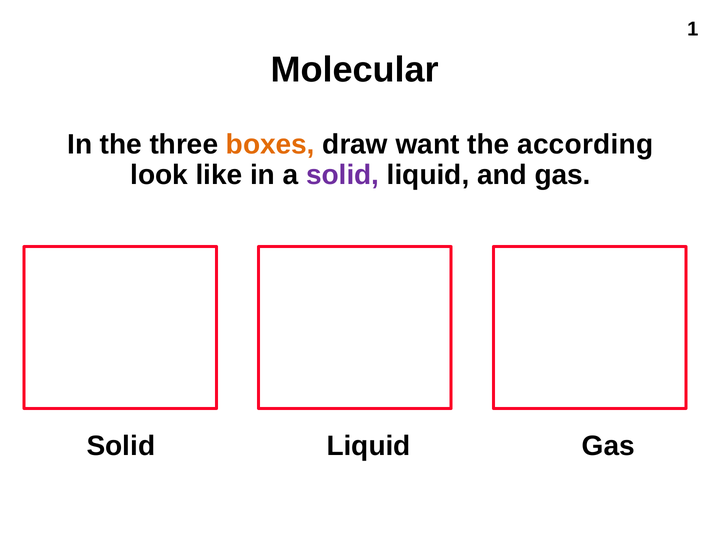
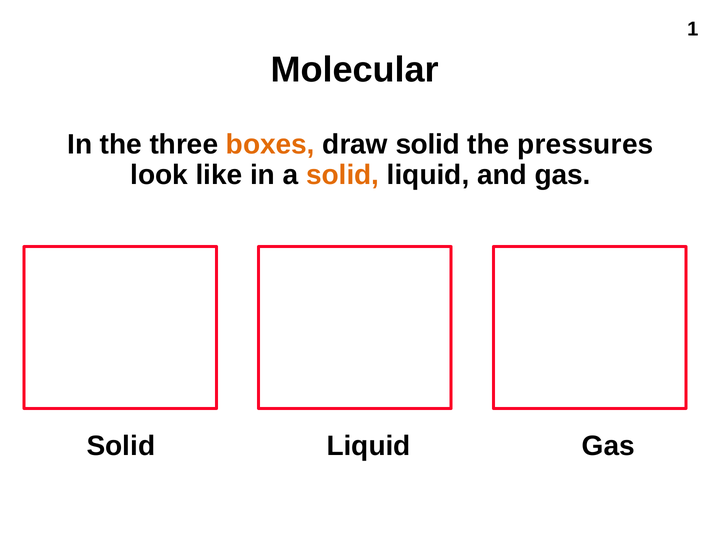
draw want: want -> solid
according: according -> pressures
solid at (343, 175) colour: purple -> orange
